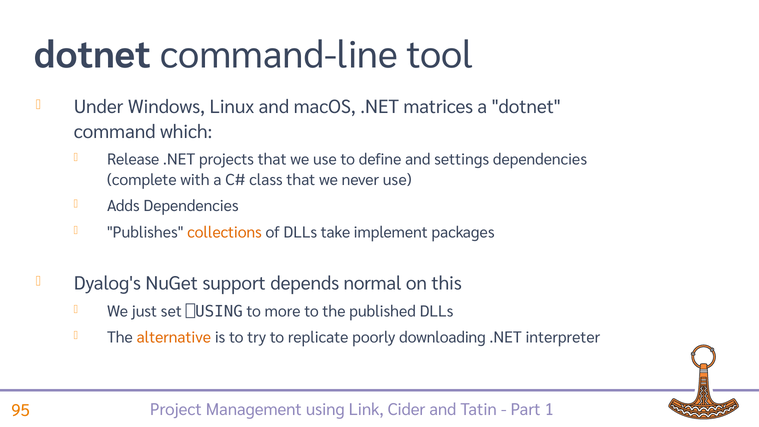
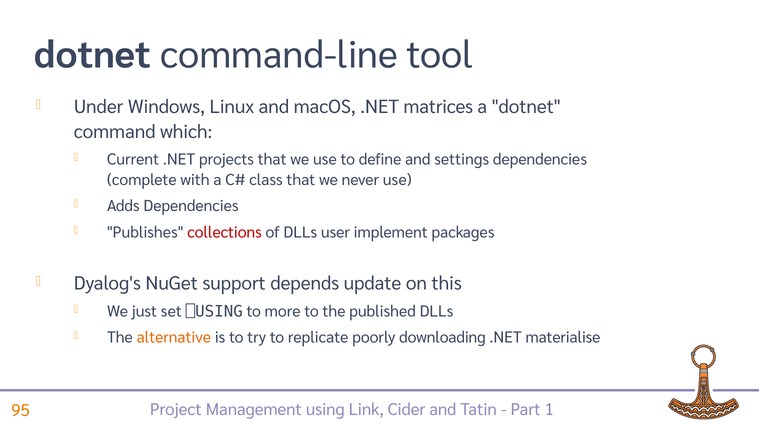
Release: Release -> Current
collections colour: orange -> red
take: take -> user
normal: normal -> update
interpreter: interpreter -> materialise
